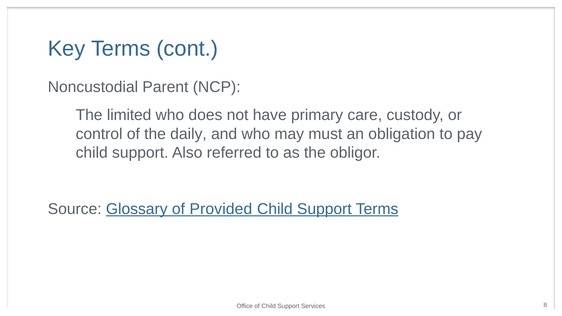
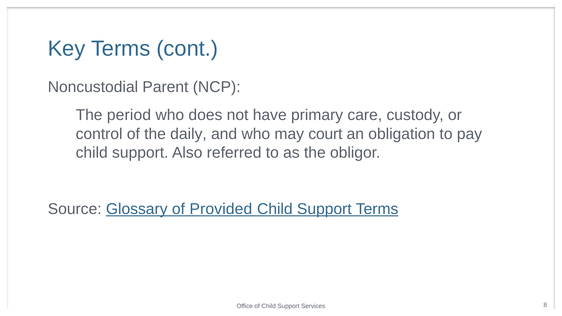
limited: limited -> period
must: must -> court
